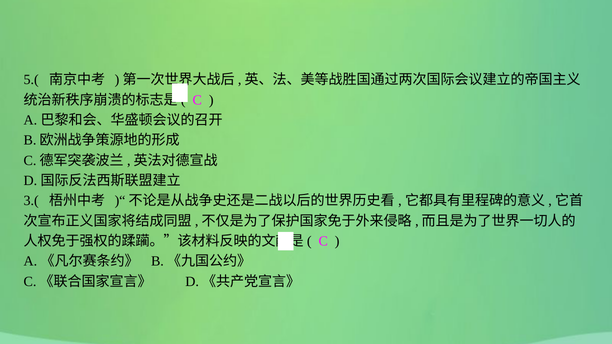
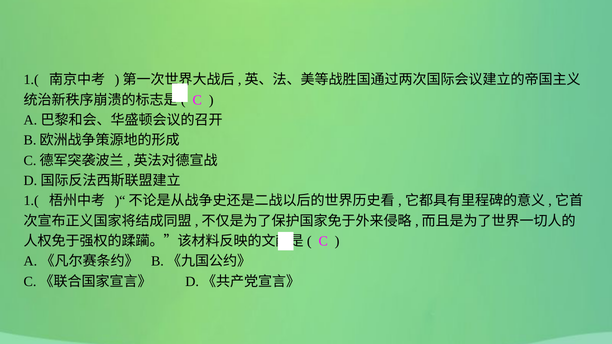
5.( at (31, 80): 5.( -> 1.(
3.( at (31, 201): 3.( -> 1.(
